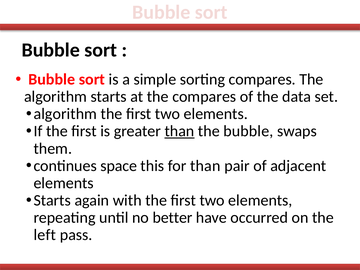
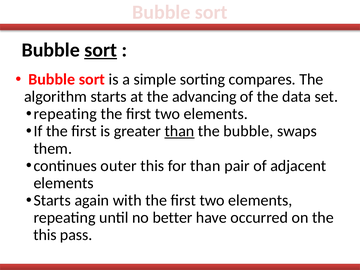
sort at (101, 50) underline: none -> present
the compares: compares -> advancing
algorithm at (65, 114): algorithm -> repeating
space: space -> outer
left at (45, 235): left -> this
